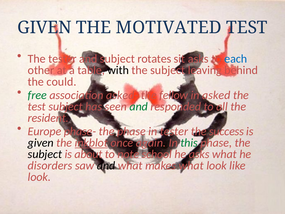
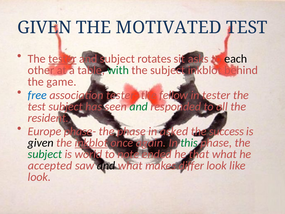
tester at (62, 59) underline: none -> present
each colour: blue -> black
with colour: black -> green
subject leaving: leaving -> inkblot
could: could -> game
free colour: green -> blue
asked-: asked- -> tester-
in asked: asked -> tester
in tester: tester -> asked
subject at (45, 154) colour: black -> green
about: about -> world
school: school -> ended
he asks: asks -> that
disorders: disorders -> accepted
makes what: what -> differ
